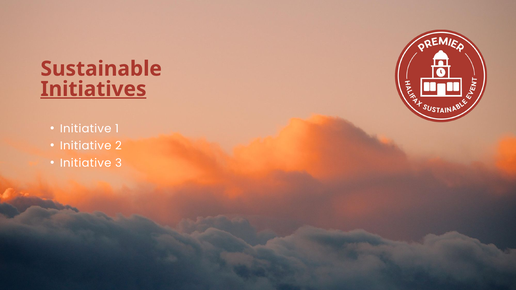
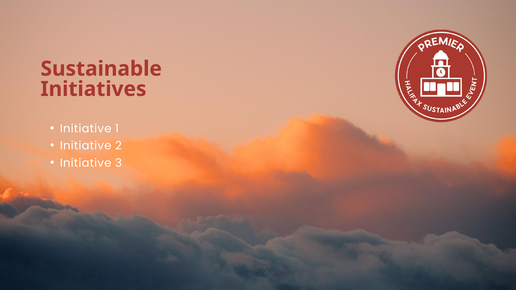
Initiatives underline: present -> none
